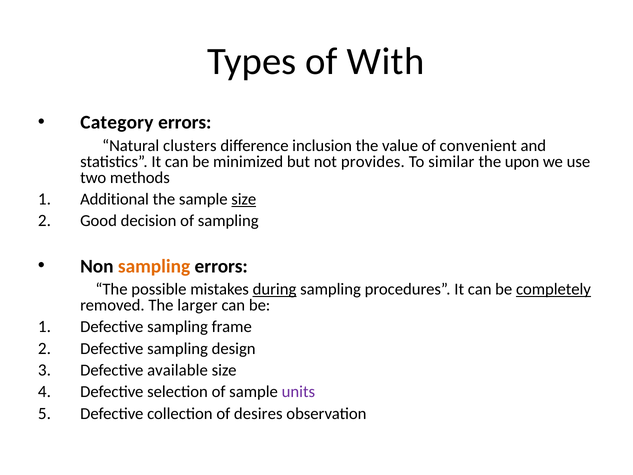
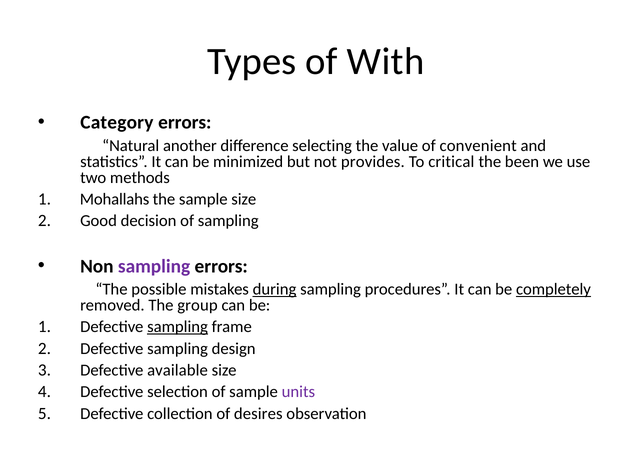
clusters: clusters -> another
inclusion: inclusion -> selecting
similar: similar -> critical
upon: upon -> been
Additional: Additional -> Mohallahs
size at (244, 199) underline: present -> none
sampling at (154, 266) colour: orange -> purple
larger: larger -> group
sampling at (178, 327) underline: none -> present
